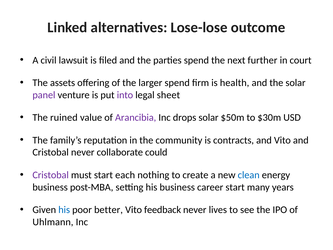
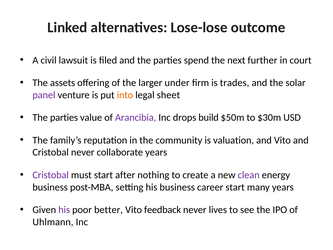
larger spend: spend -> under
health: health -> trades
into colour: purple -> orange
ruined at (64, 117): ruined -> parties
drops solar: solar -> build
contracts: contracts -> valuation
collaborate could: could -> years
each: each -> after
clean colour: blue -> purple
his at (64, 210) colour: blue -> purple
